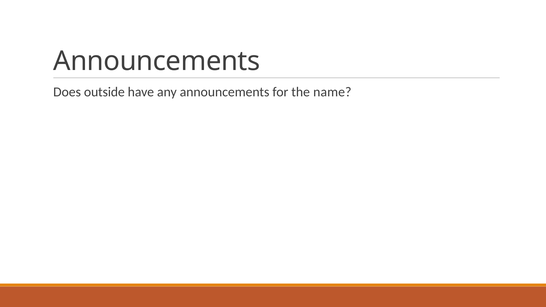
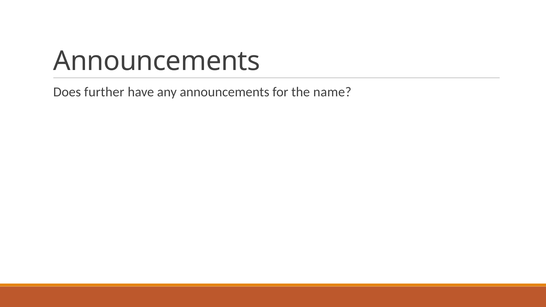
outside: outside -> further
